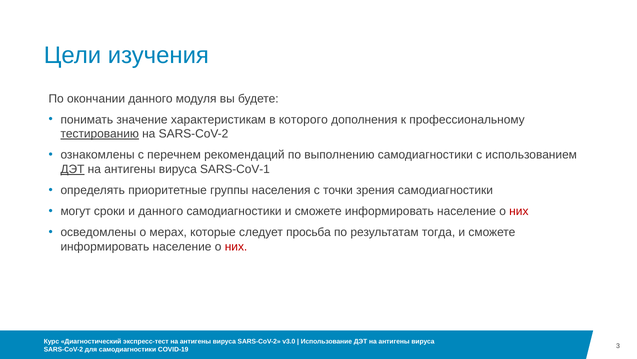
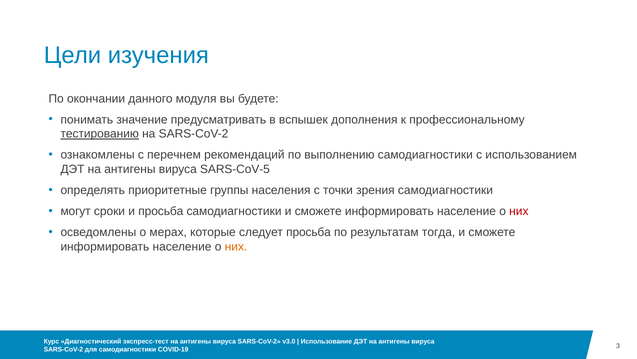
характеристикам: характеристикам -> предусматривать
которого: которого -> вспышек
ДЭТ at (72, 169) underline: present -> none
SARS-CoV-1: SARS-CoV-1 -> SARS-CoV-5
и данного: данного -> просьба
них at (236, 246) colour: red -> orange
